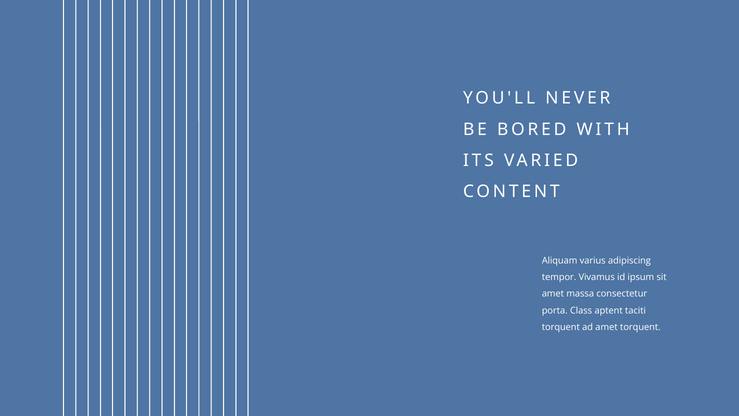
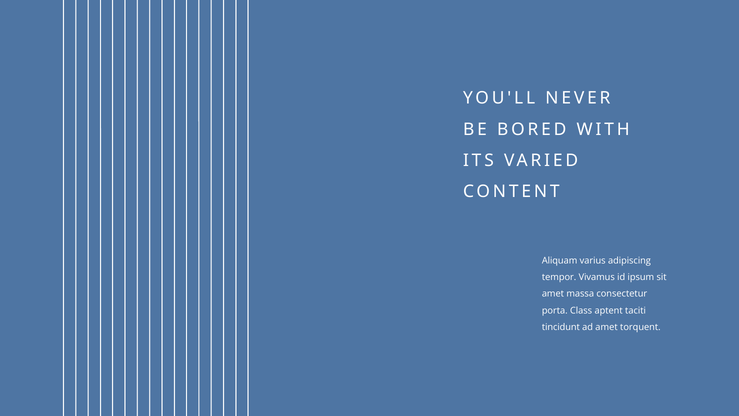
torquent at (561, 327): torquent -> tincidunt
